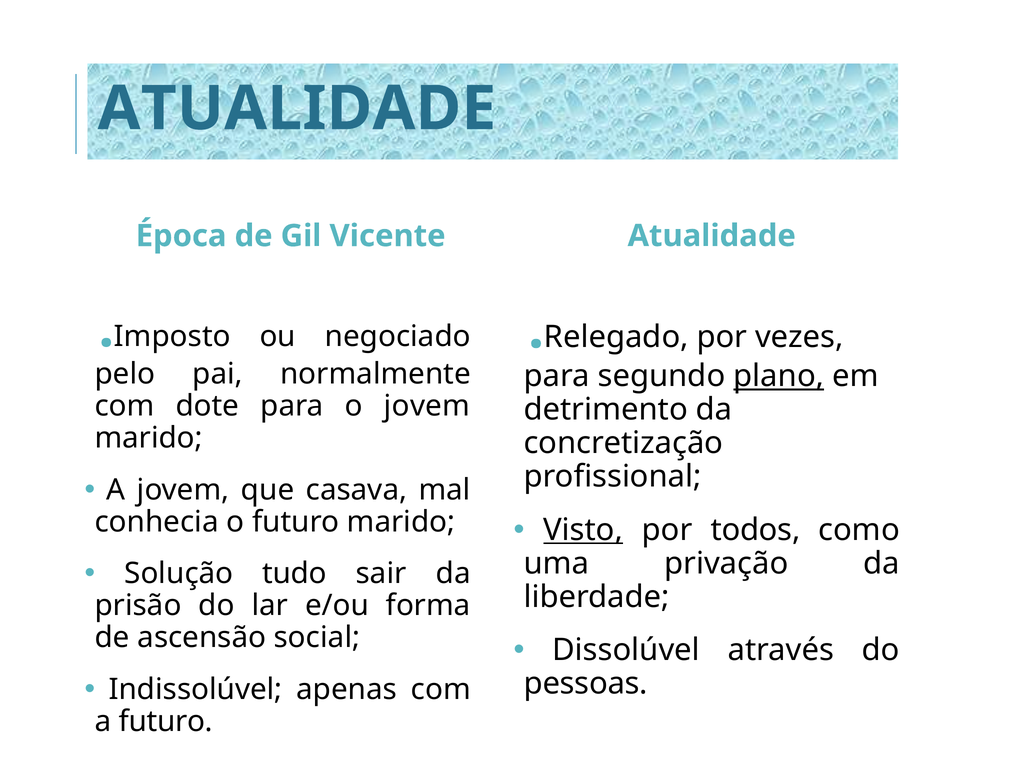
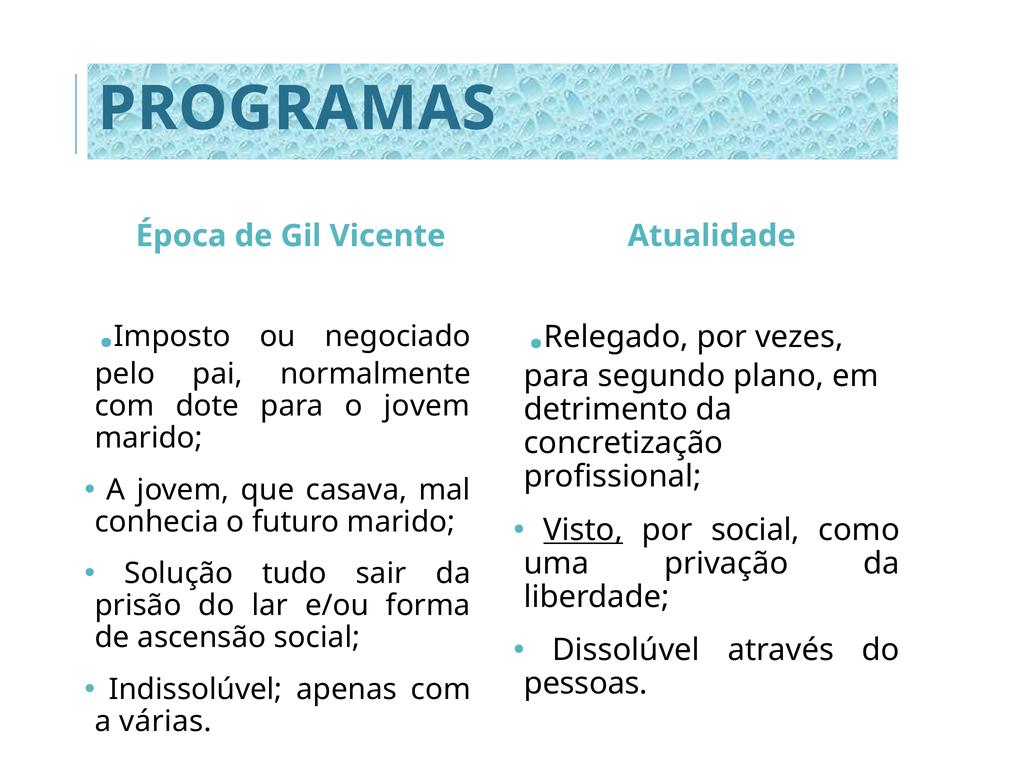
ATUALIDADE at (297, 109): ATUALIDADE -> PROGRAMAS
plano underline: present -> none
por todos: todos -> social
a futuro: futuro -> várias
